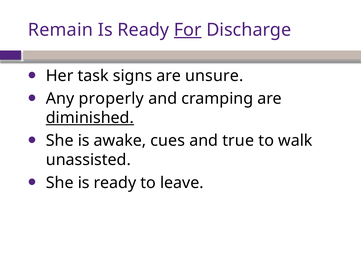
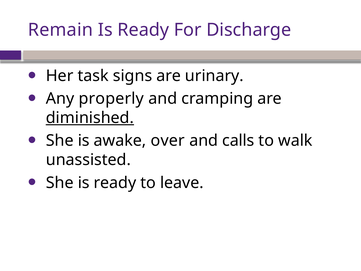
For underline: present -> none
unsure: unsure -> urinary
cues: cues -> over
true: true -> calls
